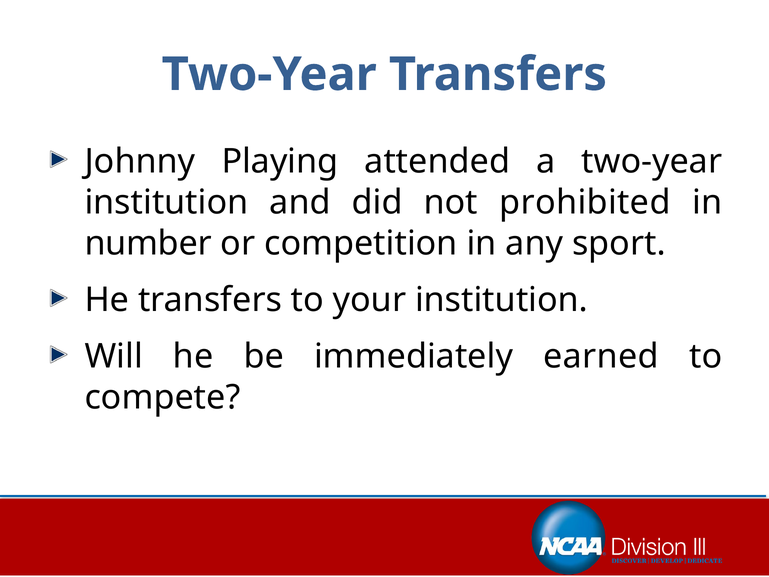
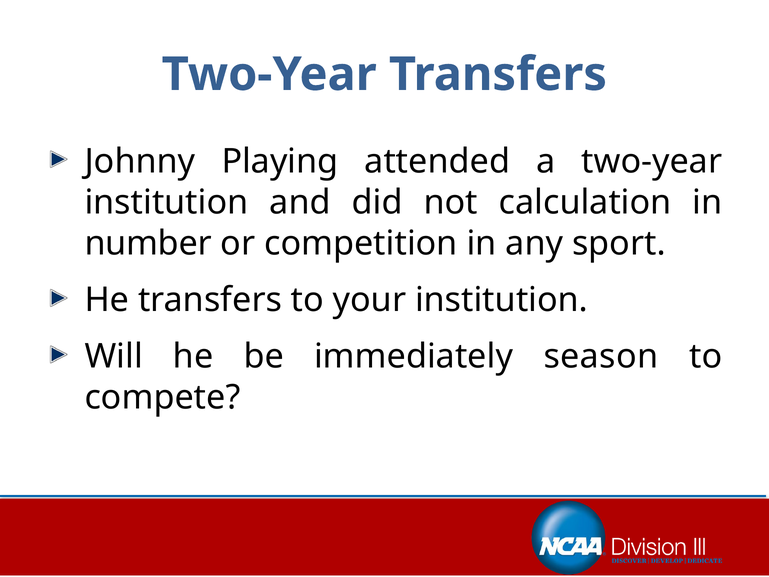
prohibited: prohibited -> calculation
earned: earned -> season
